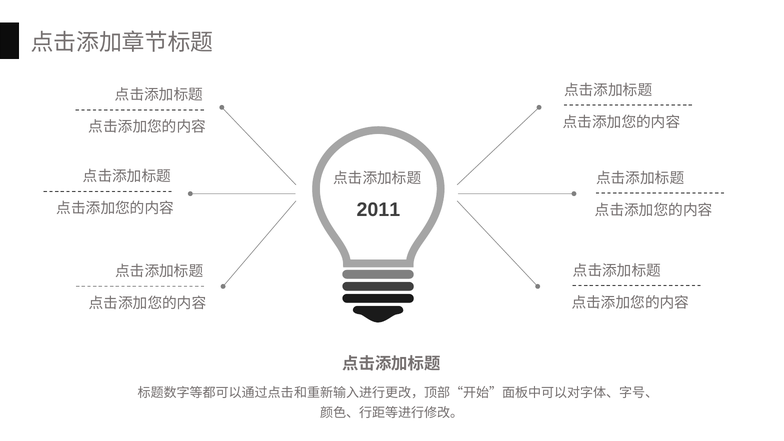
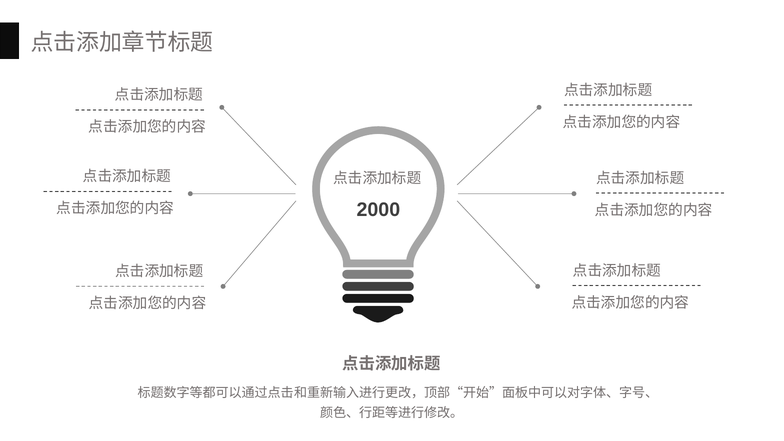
2011: 2011 -> 2000
